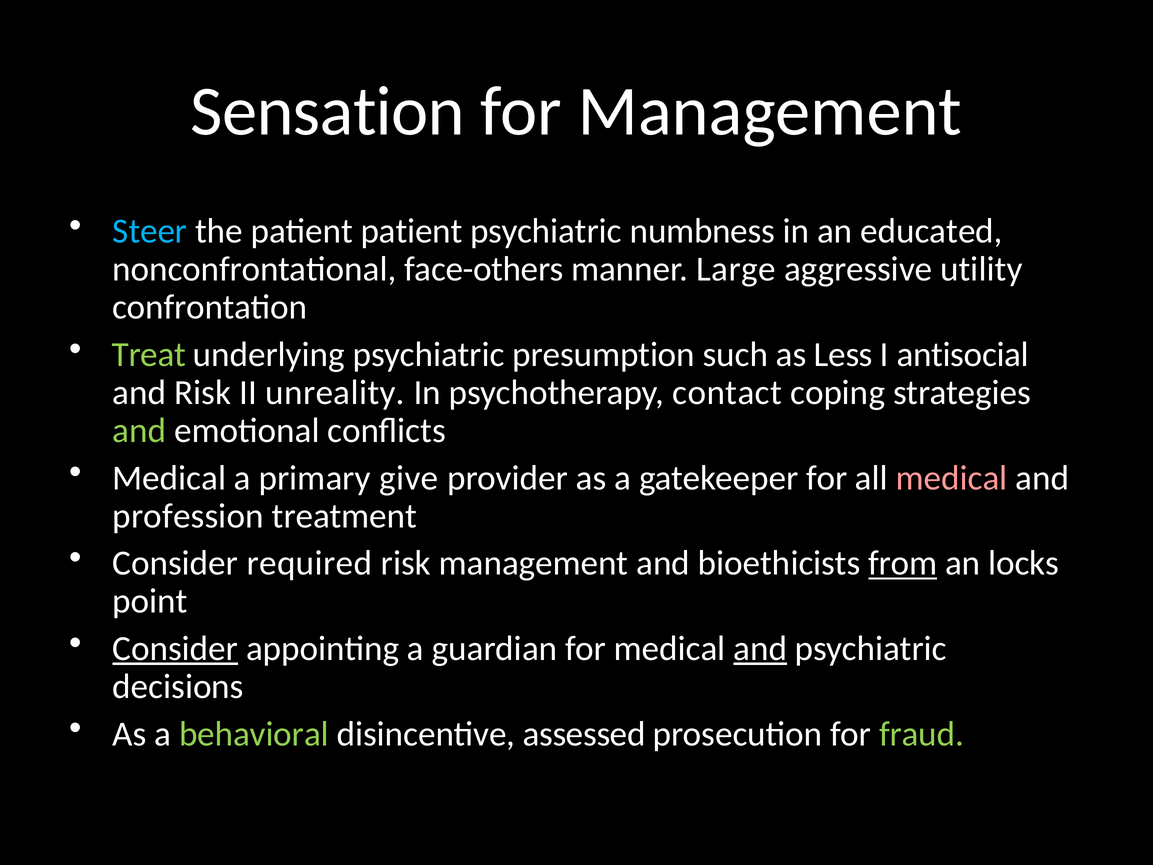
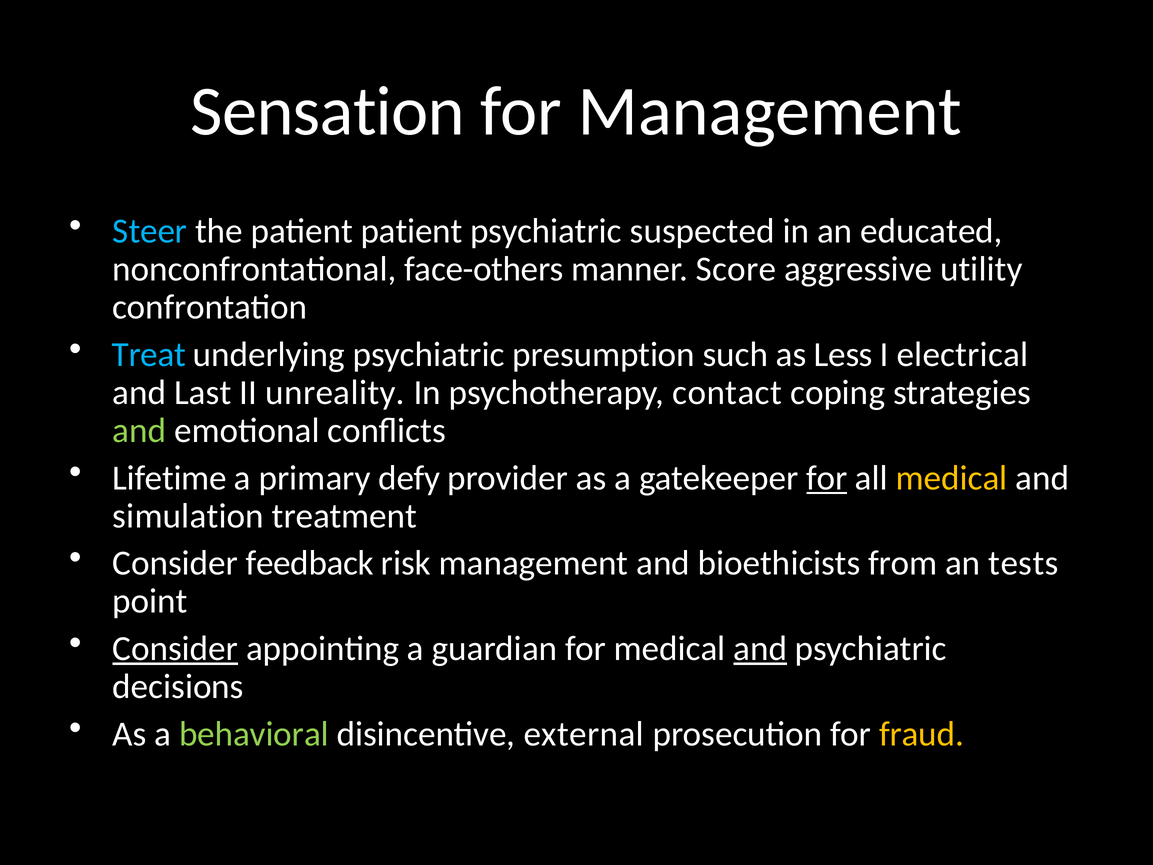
numbness: numbness -> suspected
Large: Large -> Score
Treat colour: light green -> light blue
antisocial: antisocial -> electrical
and Risk: Risk -> Last
Medical at (169, 478): Medical -> Lifetime
give: give -> defy
for at (827, 478) underline: none -> present
medical at (952, 478) colour: pink -> yellow
profession: profession -> simulation
required: required -> feedback
from underline: present -> none
locks: locks -> tests
assessed: assessed -> external
fraud colour: light green -> yellow
